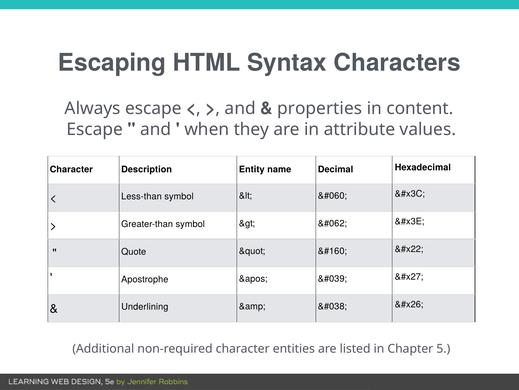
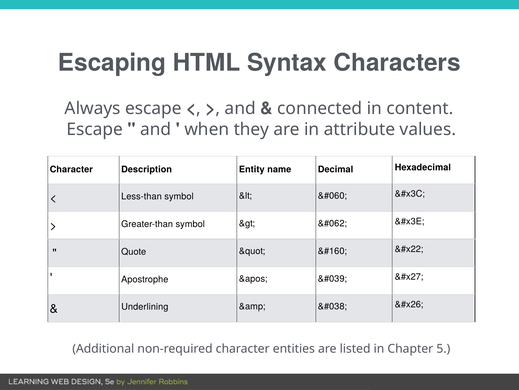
properties: properties -> connected
